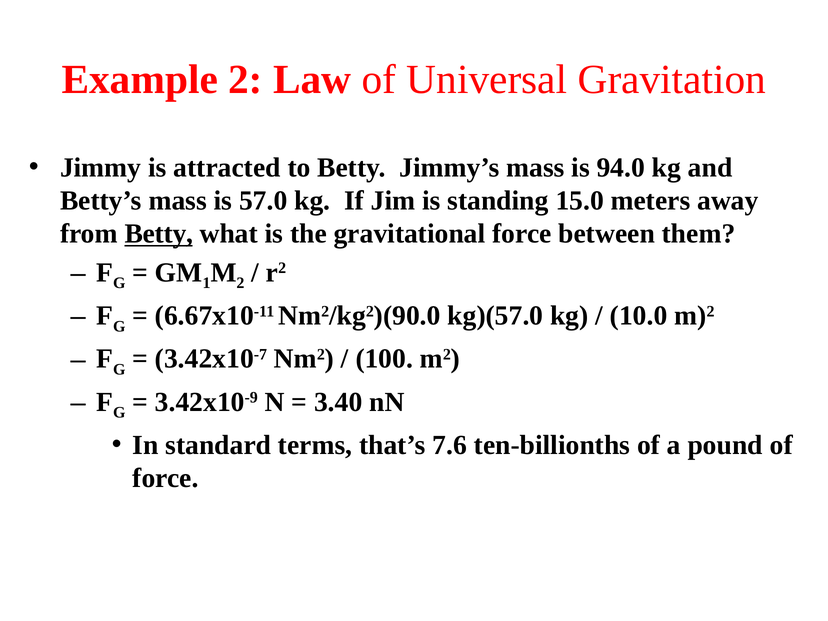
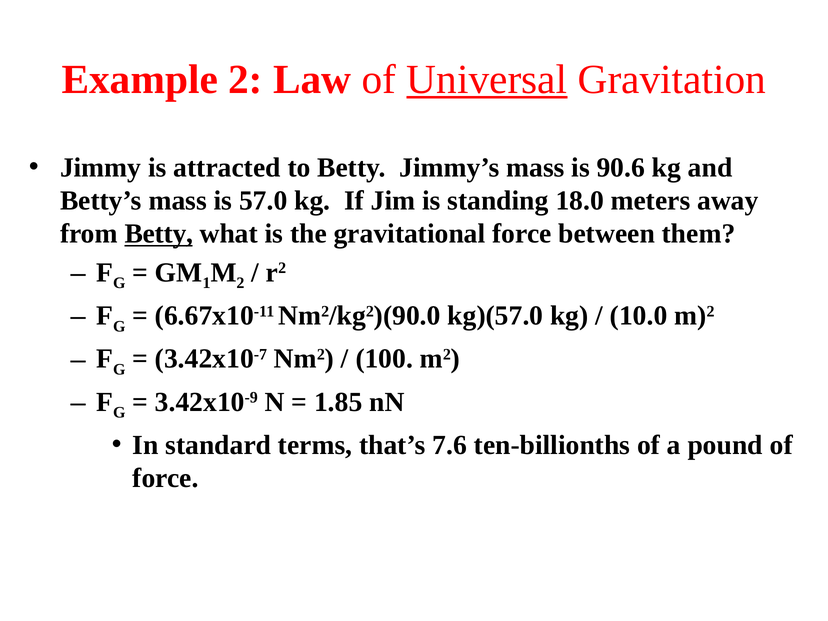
Universal underline: none -> present
94.0: 94.0 -> 90.6
15.0: 15.0 -> 18.0
3.40: 3.40 -> 1.85
